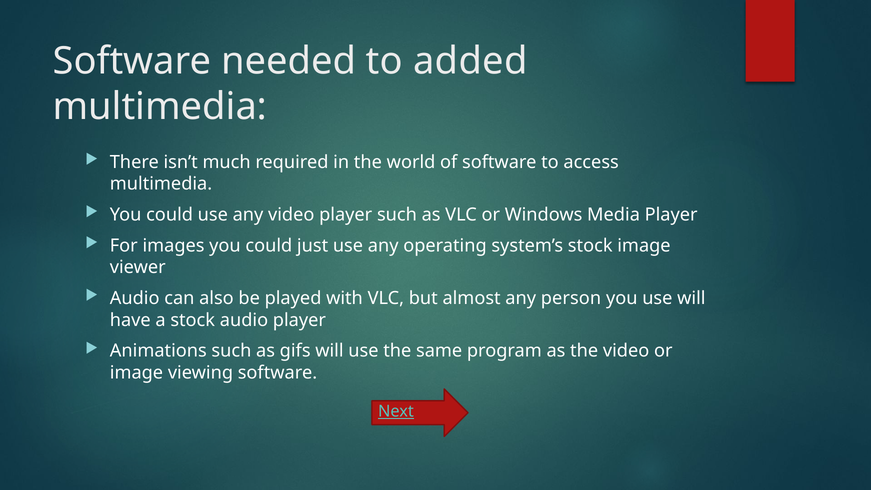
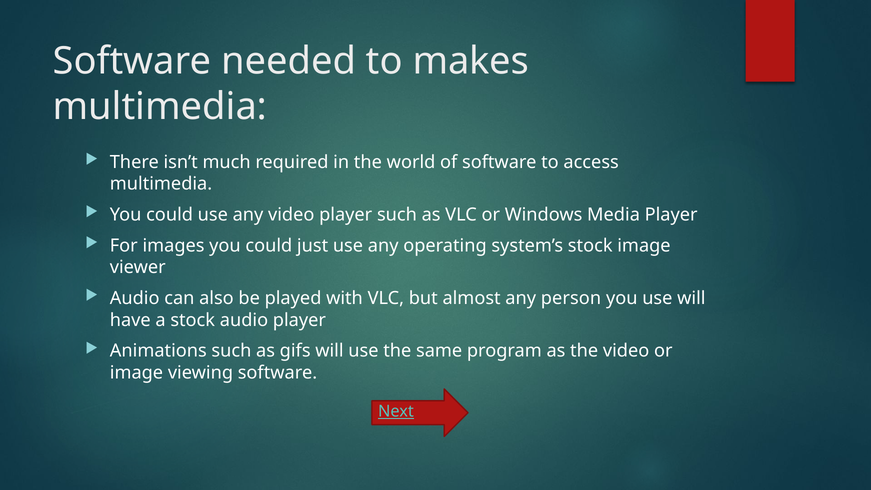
added: added -> makes
